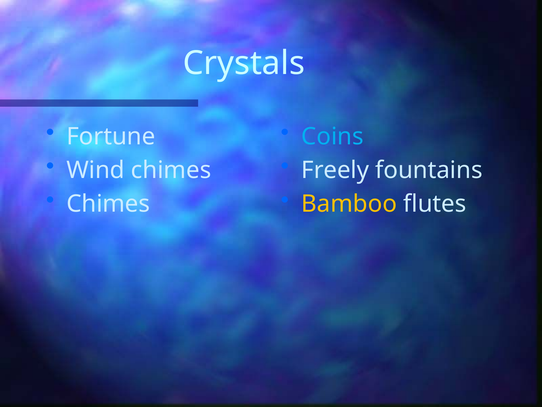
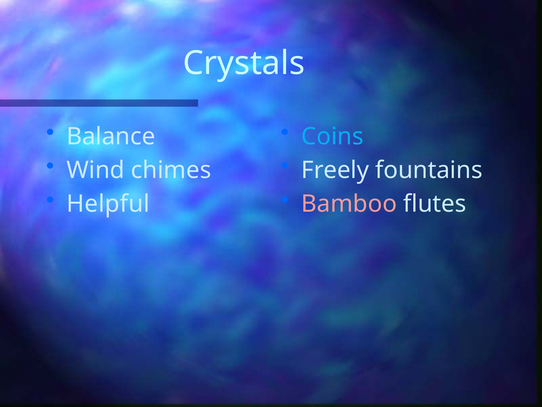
Fortune: Fortune -> Balance
Chimes at (108, 204): Chimes -> Helpful
Bamboo colour: yellow -> pink
